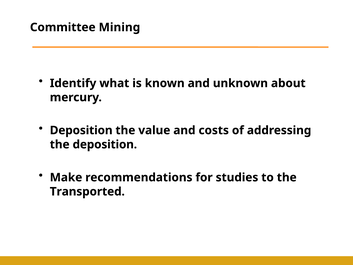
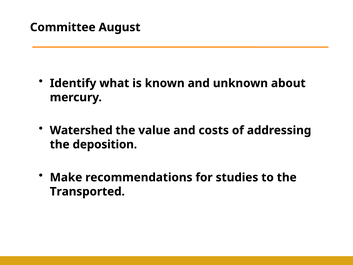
Mining: Mining -> August
Deposition at (81, 130): Deposition -> Watershed
